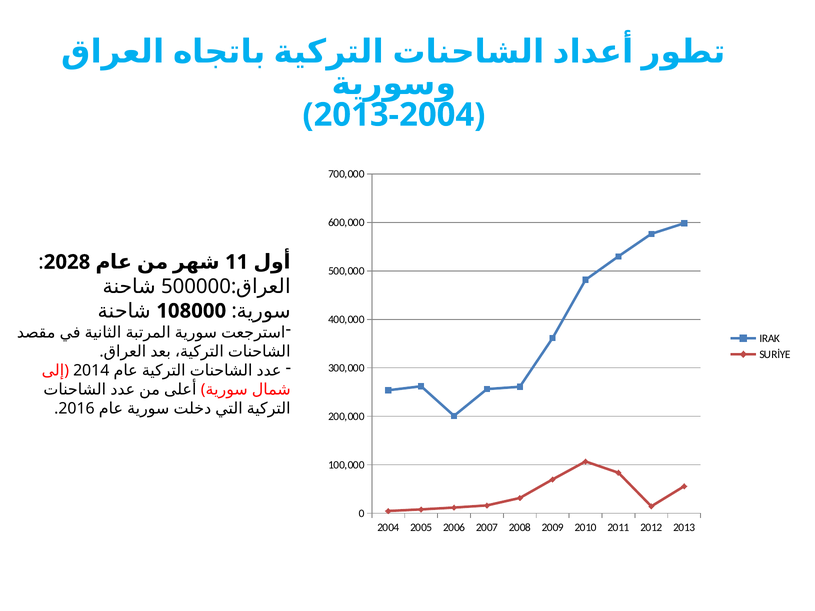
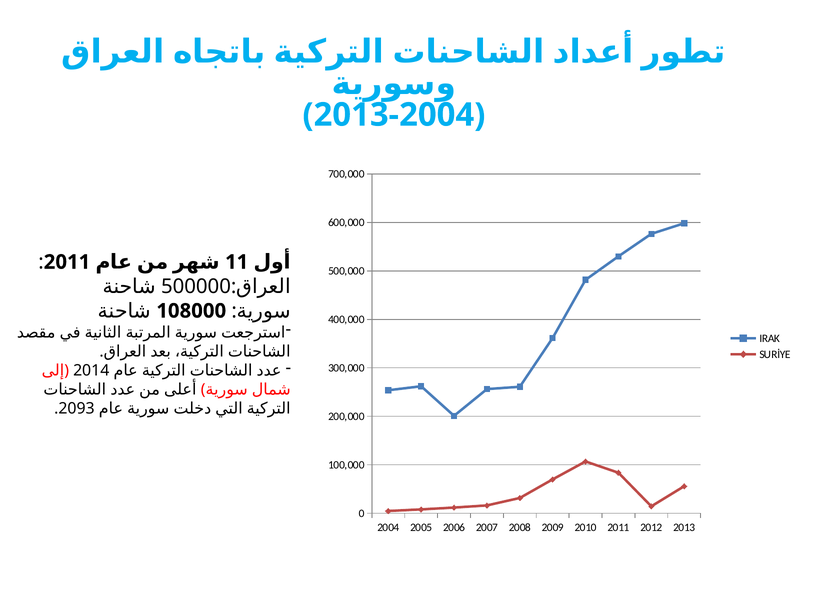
2028 at (67, 262): 2028 -> 2011
2016: 2016 -> 2093
